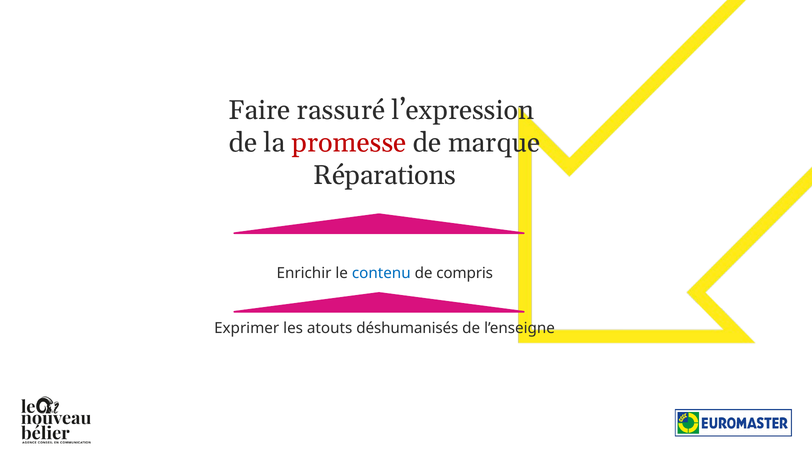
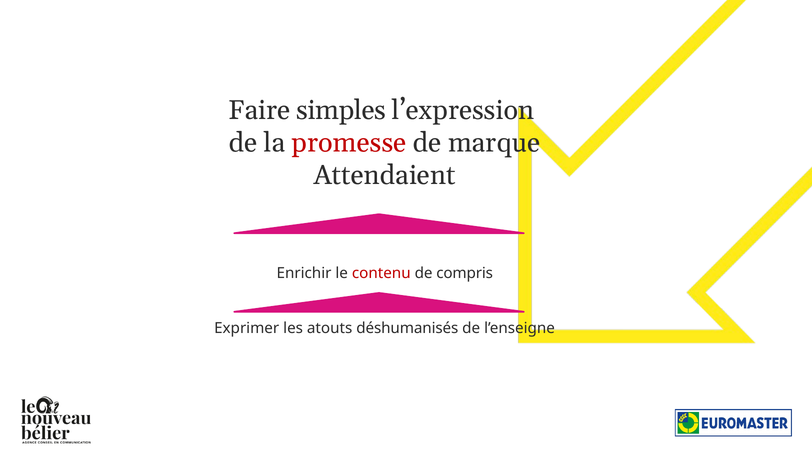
rassuré: rassuré -> simples
Réparations: Réparations -> Attendaient
contenu colour: blue -> red
